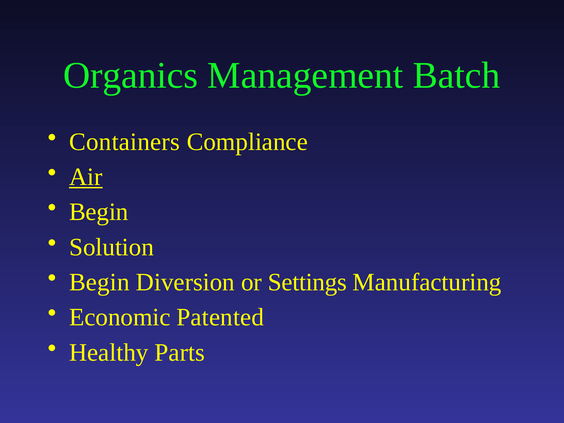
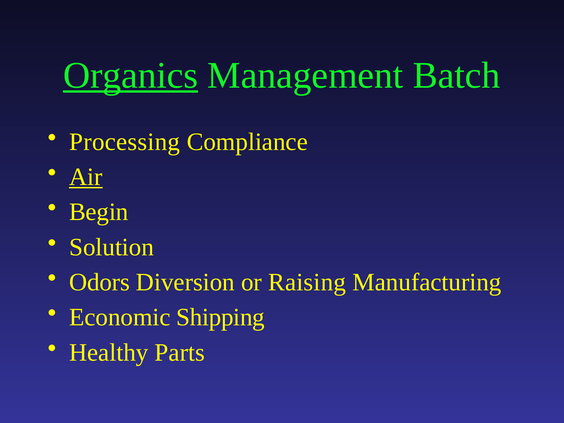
Organics underline: none -> present
Containers: Containers -> Processing
Begin at (99, 282): Begin -> Odors
Settings: Settings -> Raising
Patented: Patented -> Shipping
